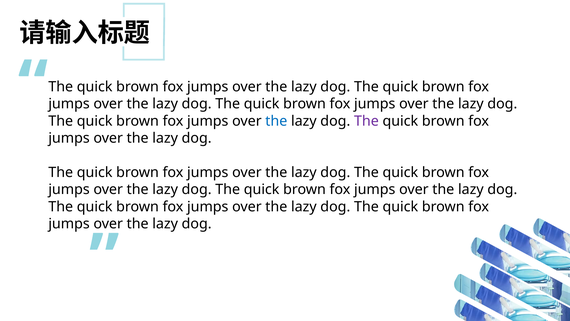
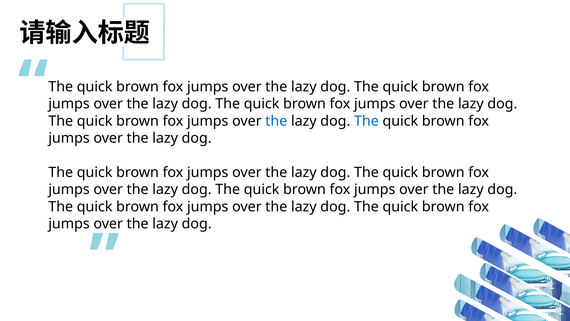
The at (366, 121) colour: purple -> blue
